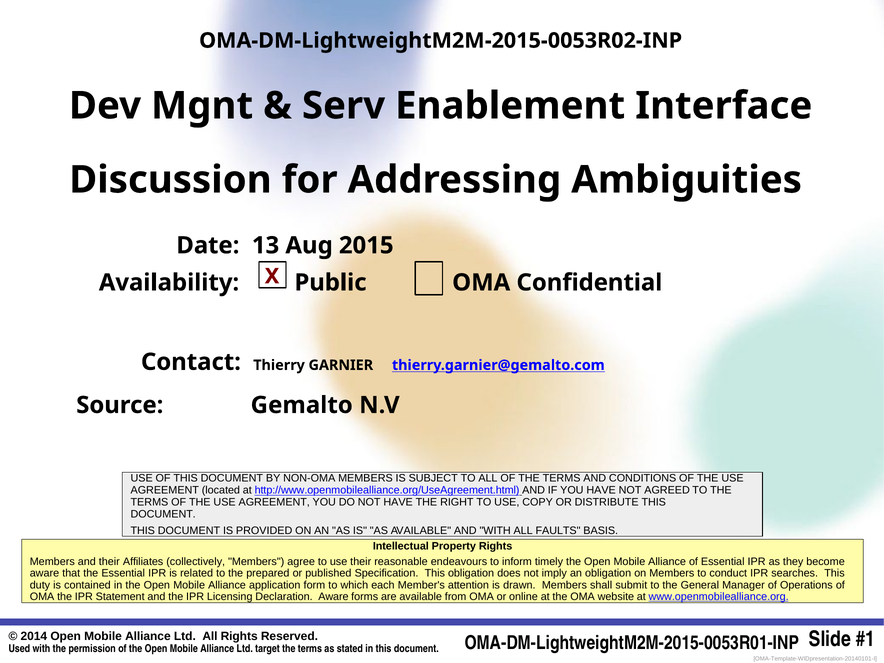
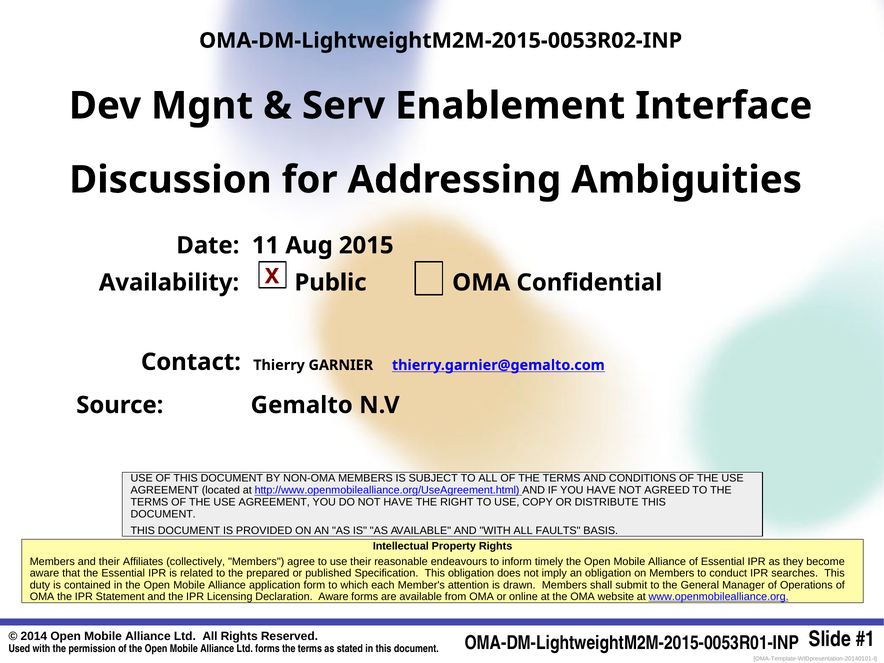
13: 13 -> 11
Ltd target: target -> forms
